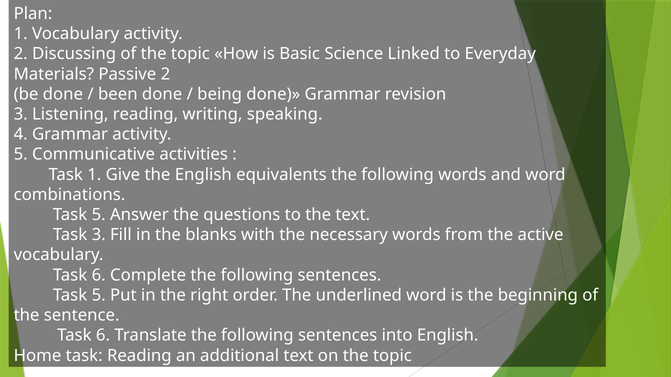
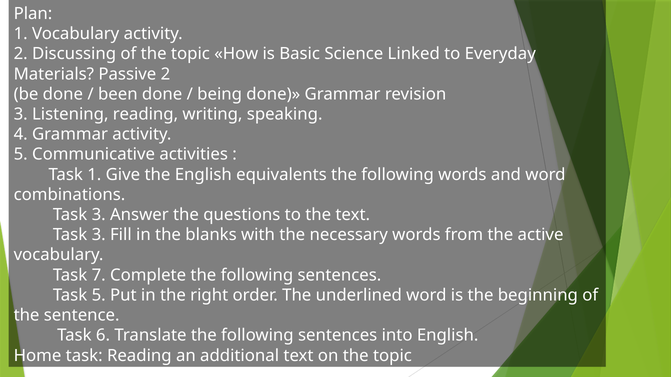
5 at (99, 215): 5 -> 3
6 at (99, 275): 6 -> 7
